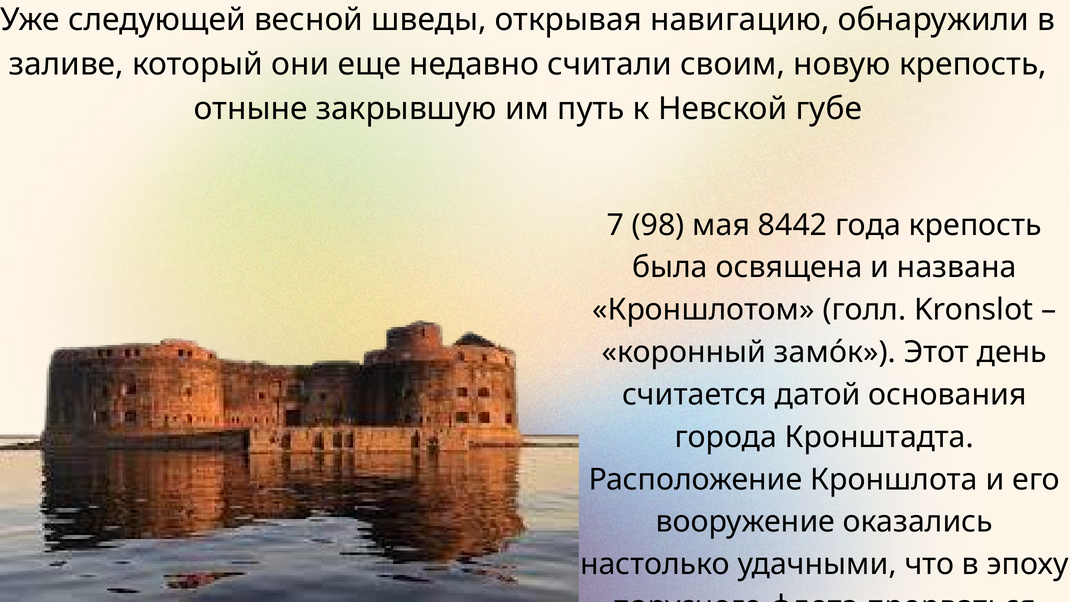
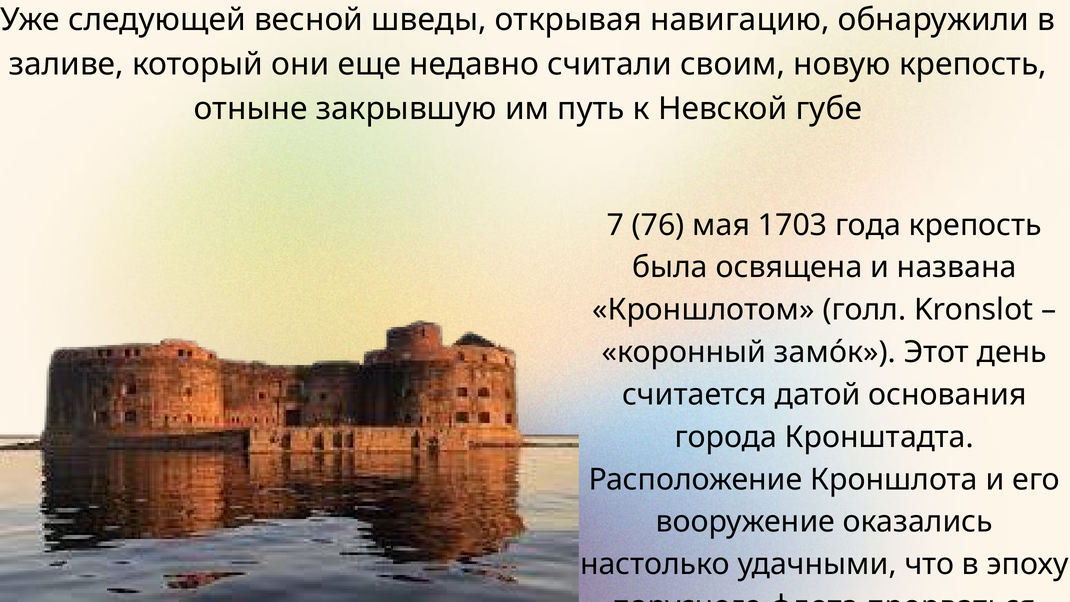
98: 98 -> 76
8442: 8442 -> 1703
